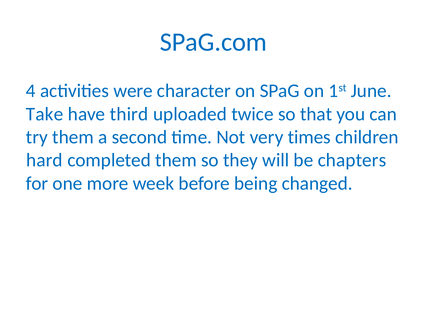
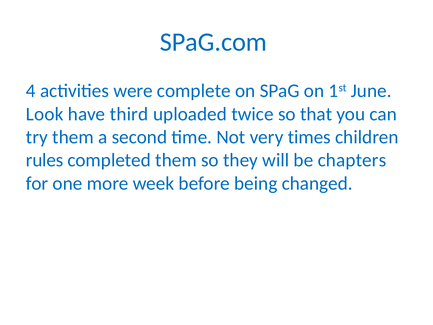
character: character -> complete
Take: Take -> Look
hard: hard -> rules
